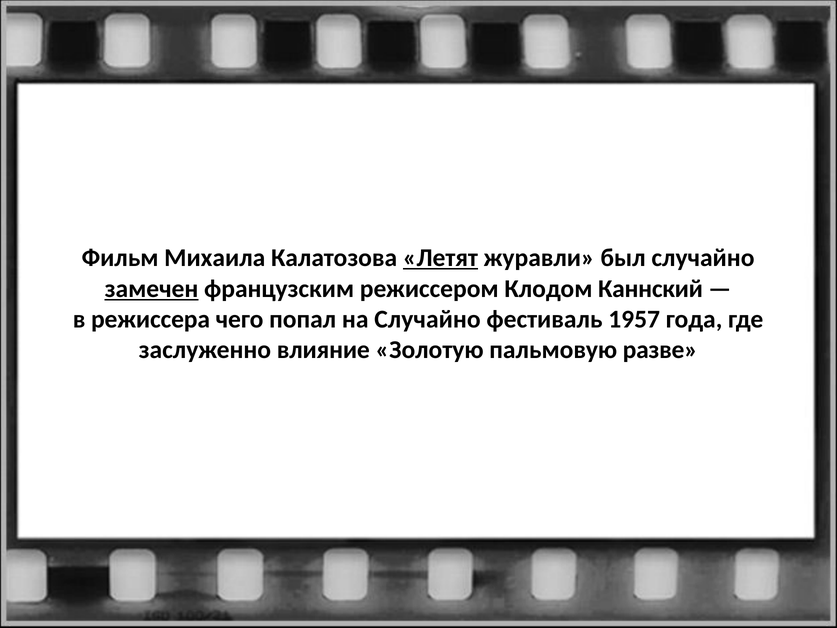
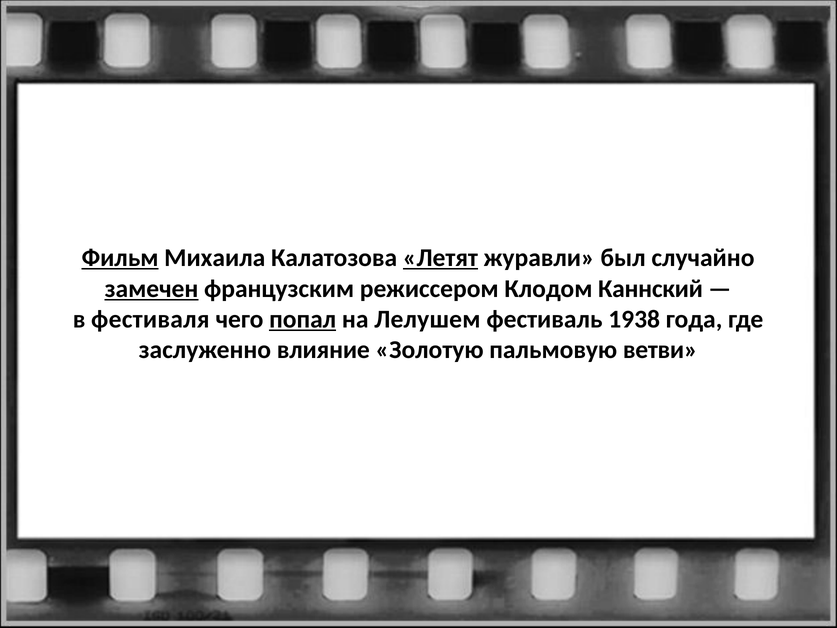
Фильм underline: none -> present
режиссера: режиссера -> фестиваля
попал underline: none -> present
на Случайно: Случайно -> Лелушем
1957: 1957 -> 1938
разве: разве -> ветви
